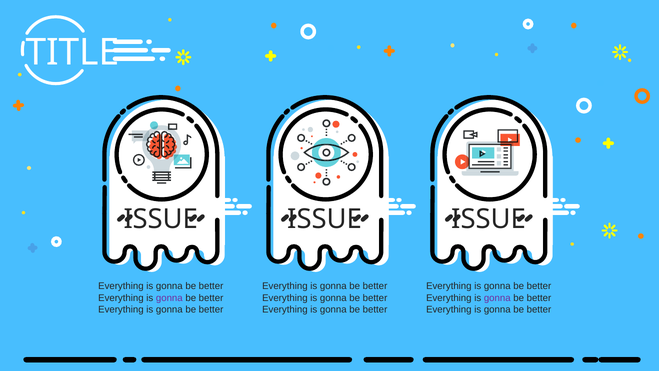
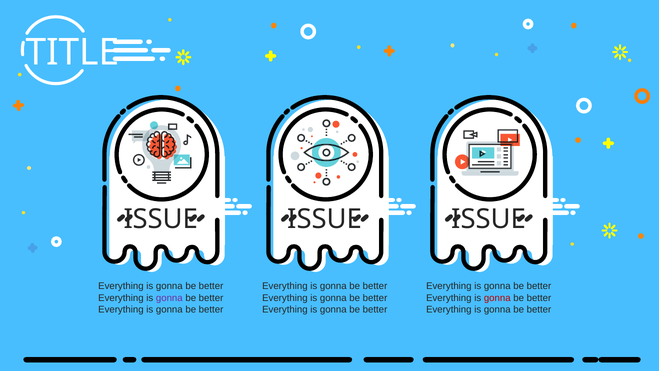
gonna at (497, 298) colour: purple -> red
